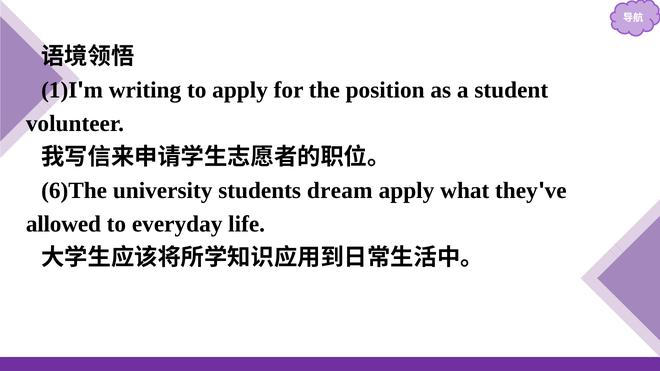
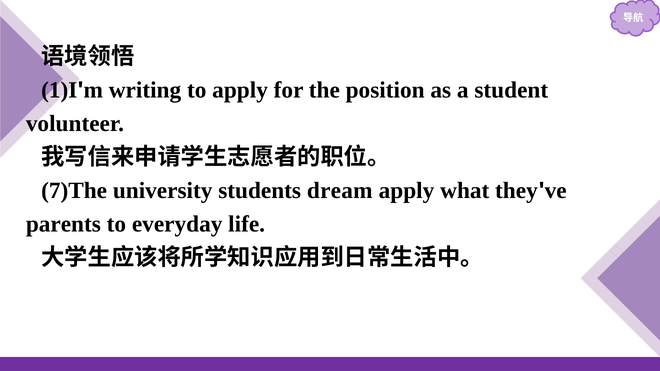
6)The: 6)The -> 7)The
allowed: allowed -> parents
